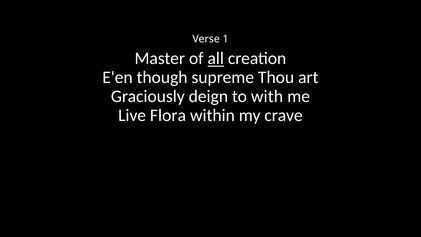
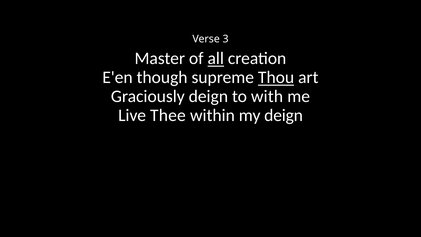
1: 1 -> 3
Thou underline: none -> present
Flora: Flora -> Thee
my crave: crave -> deign
